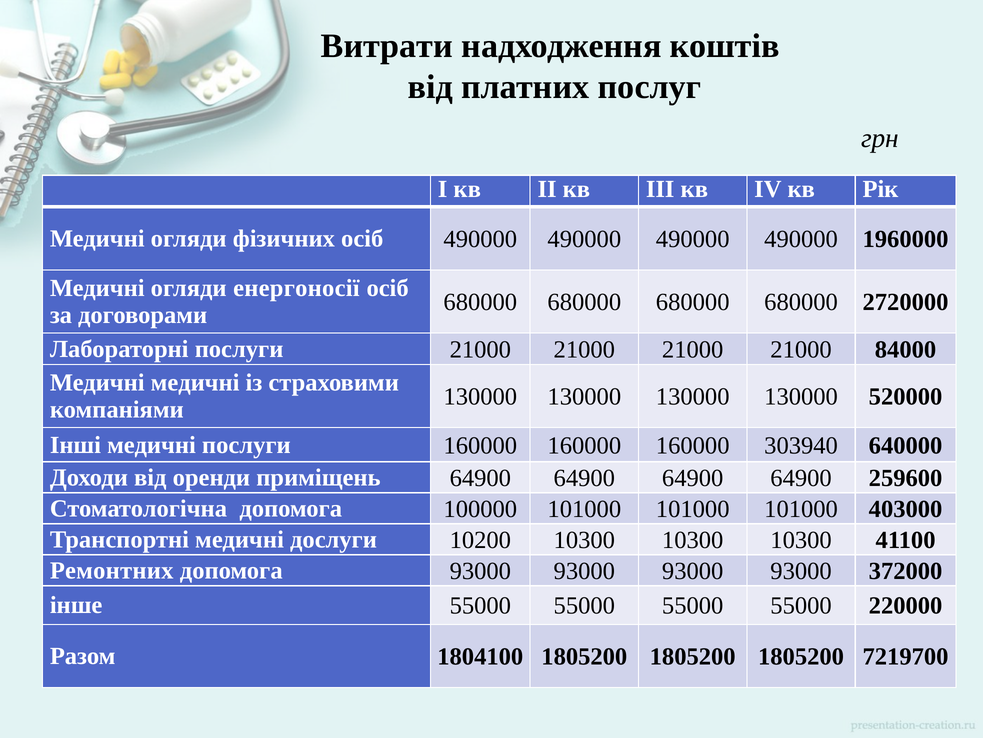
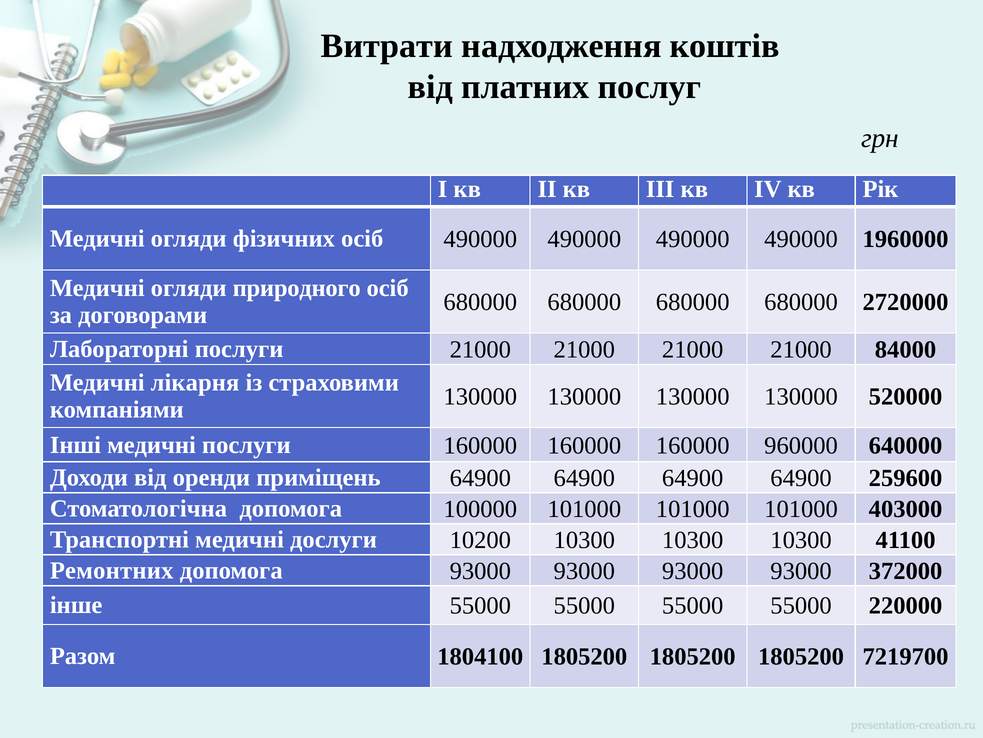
енергоносії: енергоносії -> природного
Медичні медичні: медичні -> лікарня
303940: 303940 -> 960000
